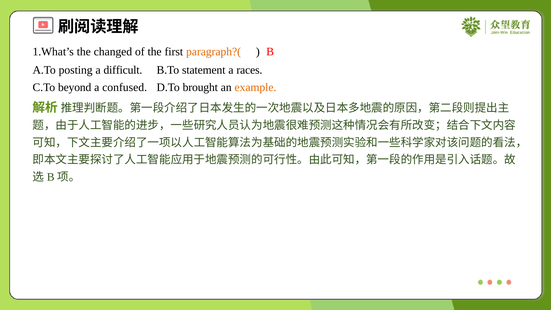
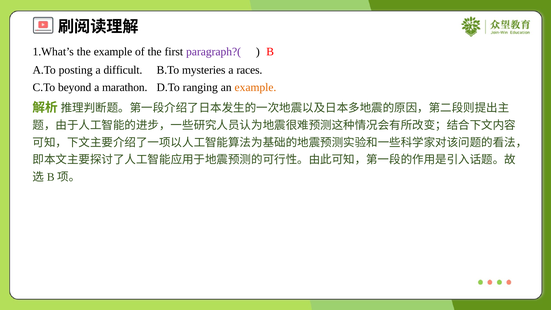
the changed: changed -> example
paragraph?( colour: orange -> purple
statement: statement -> mysteries
confused: confused -> marathon
brought: brought -> ranging
